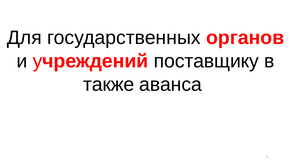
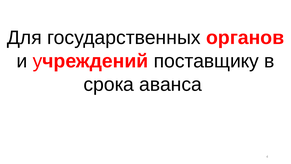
также: также -> срока
